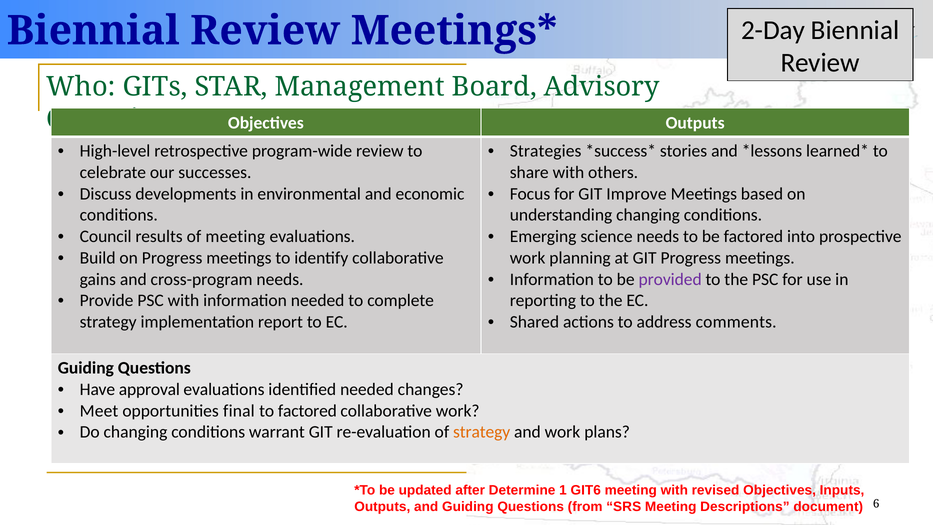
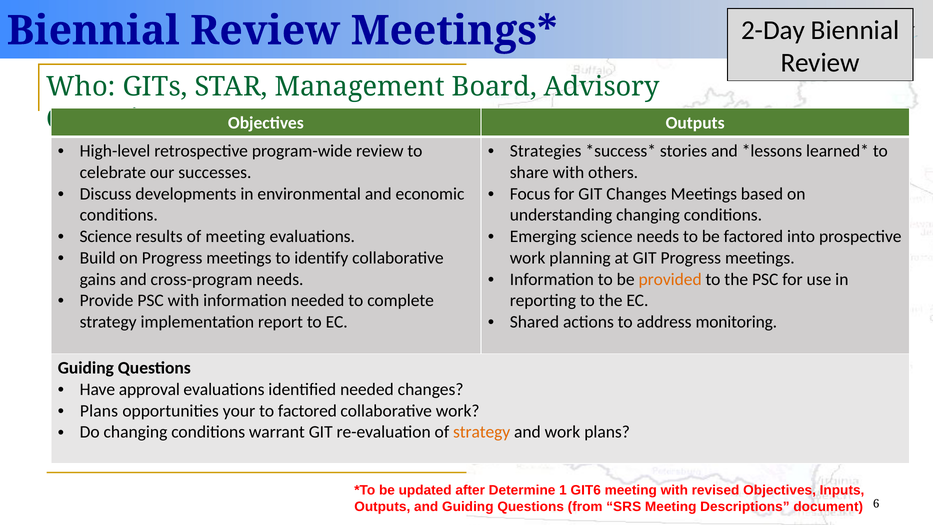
GIT Improve: Improve -> Changes
Council at (106, 236): Council -> Science
provided colour: purple -> orange
comments: comments -> monitoring
Meet at (99, 411): Meet -> Plans
final: final -> your
